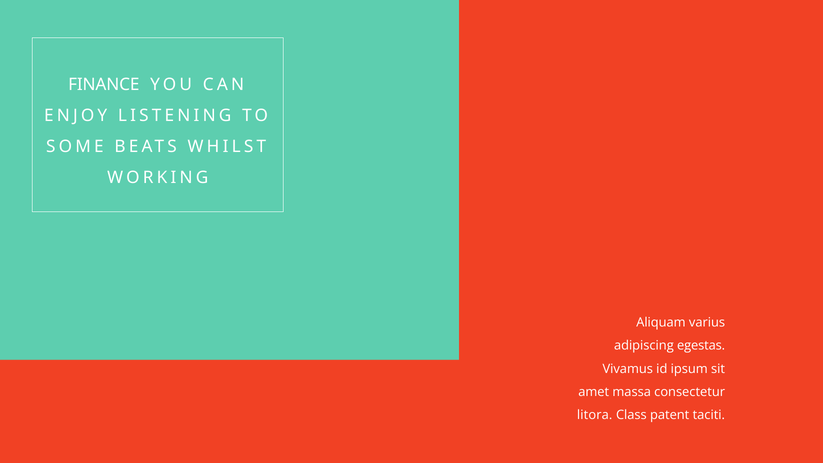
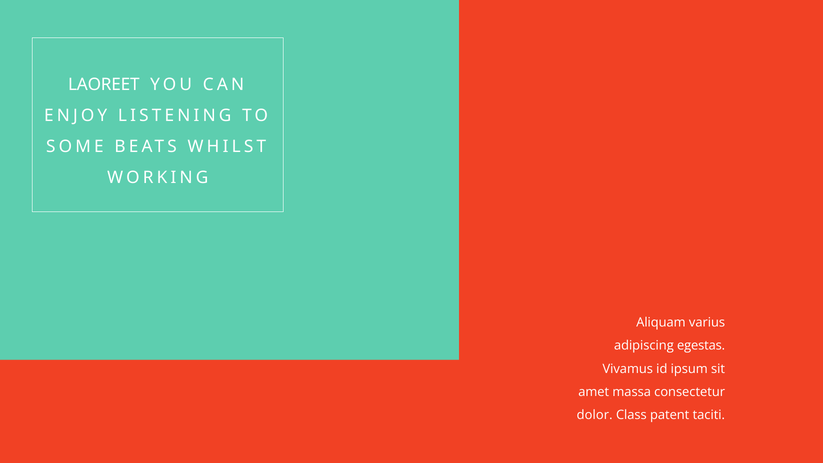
FINANCE: FINANCE -> LAOREET
litora: litora -> dolor
